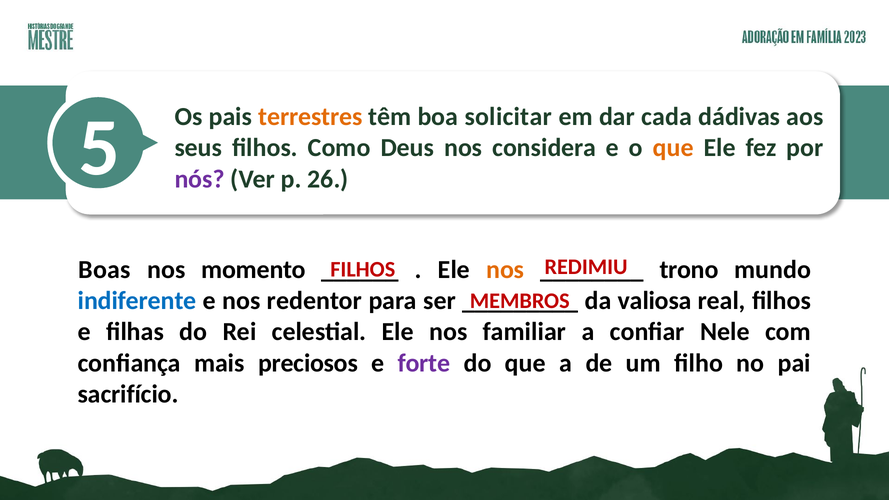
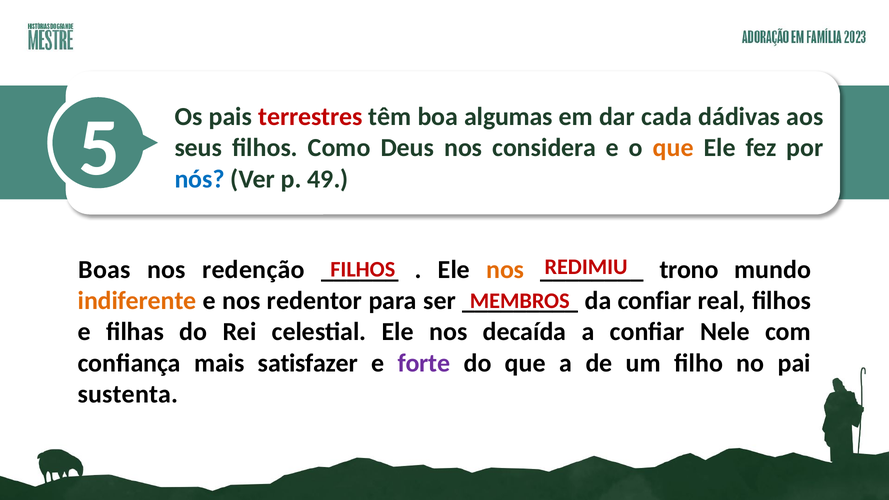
terrestres colour: orange -> red
solicitar: solicitar -> algumas
nós colour: purple -> blue
26: 26 -> 49
momento: momento -> redenção
indiferente colour: blue -> orange
da valiosa: valiosa -> confiar
familiar: familiar -> decaída
preciosos: preciosos -> satisfazer
sacrifício: sacrifício -> sustenta
